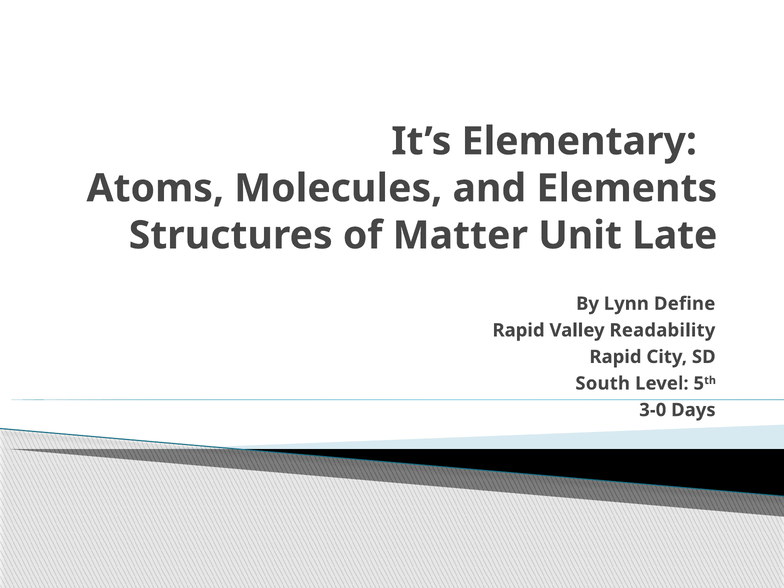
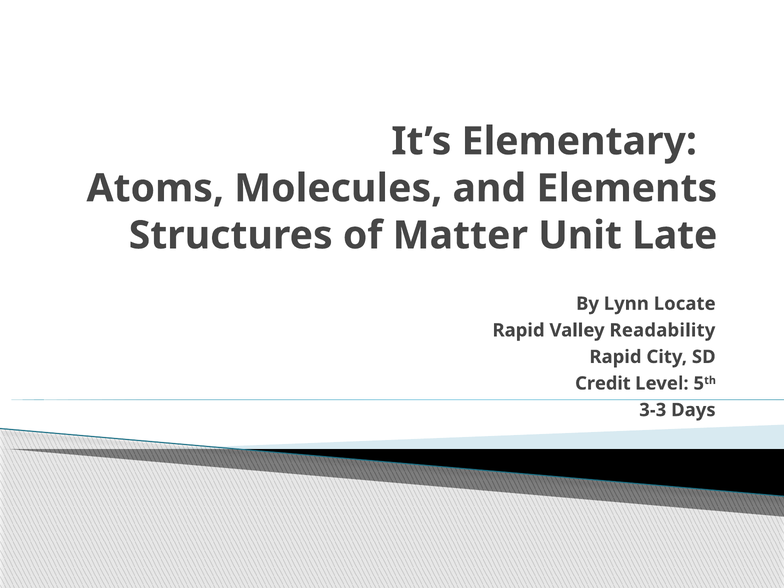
Define: Define -> Locate
South: South -> Credit
3-0: 3-0 -> 3-3
